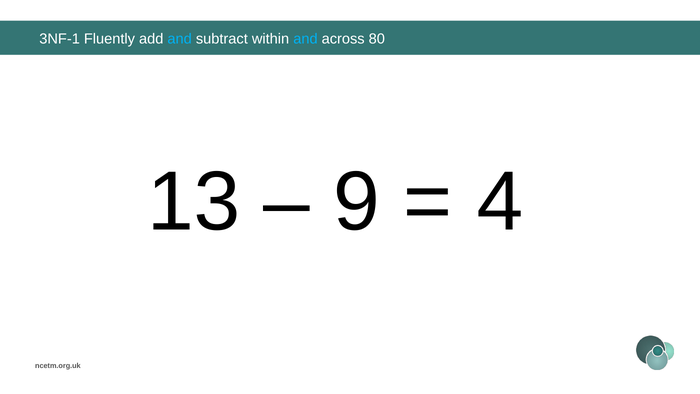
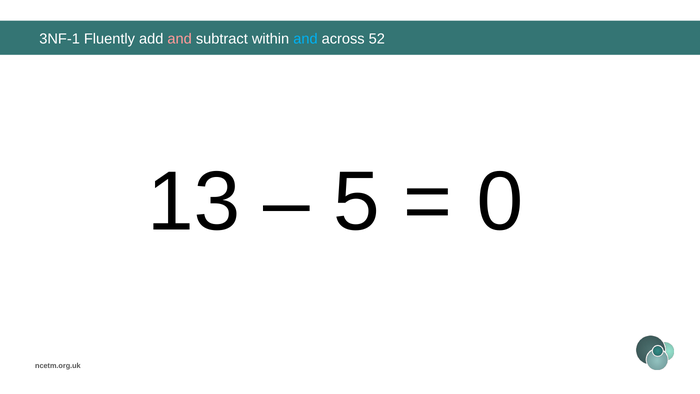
and at (180, 39) colour: light blue -> pink
80: 80 -> 52
9: 9 -> 5
4: 4 -> 0
